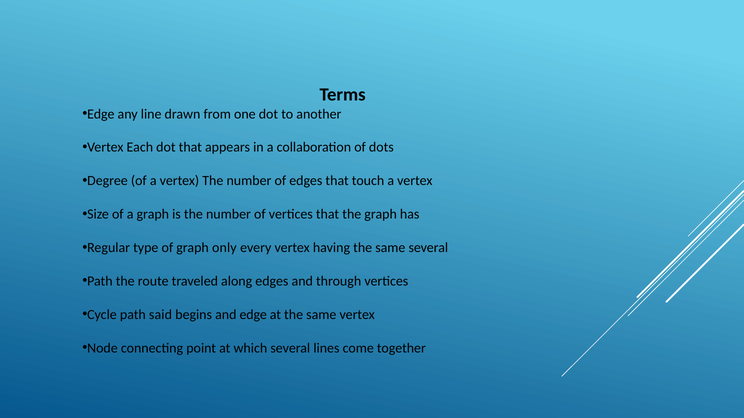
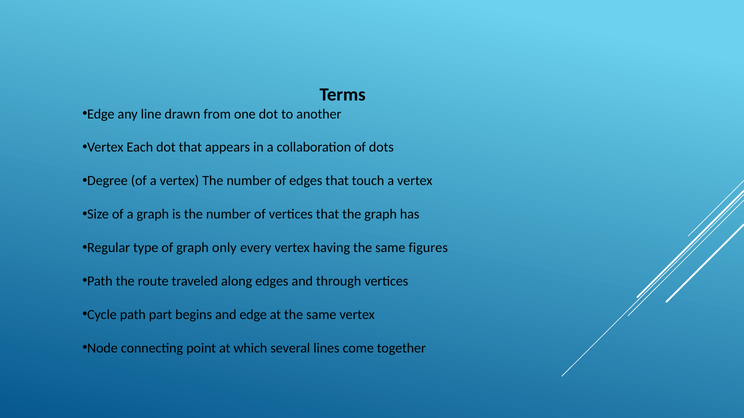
same several: several -> figures
said: said -> part
